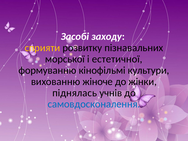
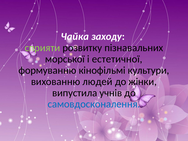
Засобі: Засобі -> Чайка
сприяти colour: yellow -> light green
жіноче: жіноче -> людей
піднялась: піднялась -> випустила
